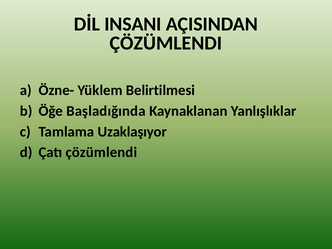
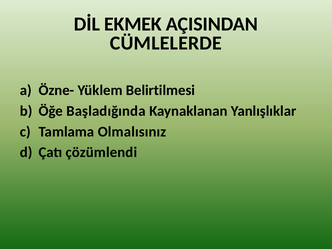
INSANI: INSANI -> EKMEK
ÇÖZÜMLENDI at (166, 43): ÇÖZÜMLENDI -> CÜMLELERDE
Uzaklaşıyor: Uzaklaşıyor -> Olmalısınız
